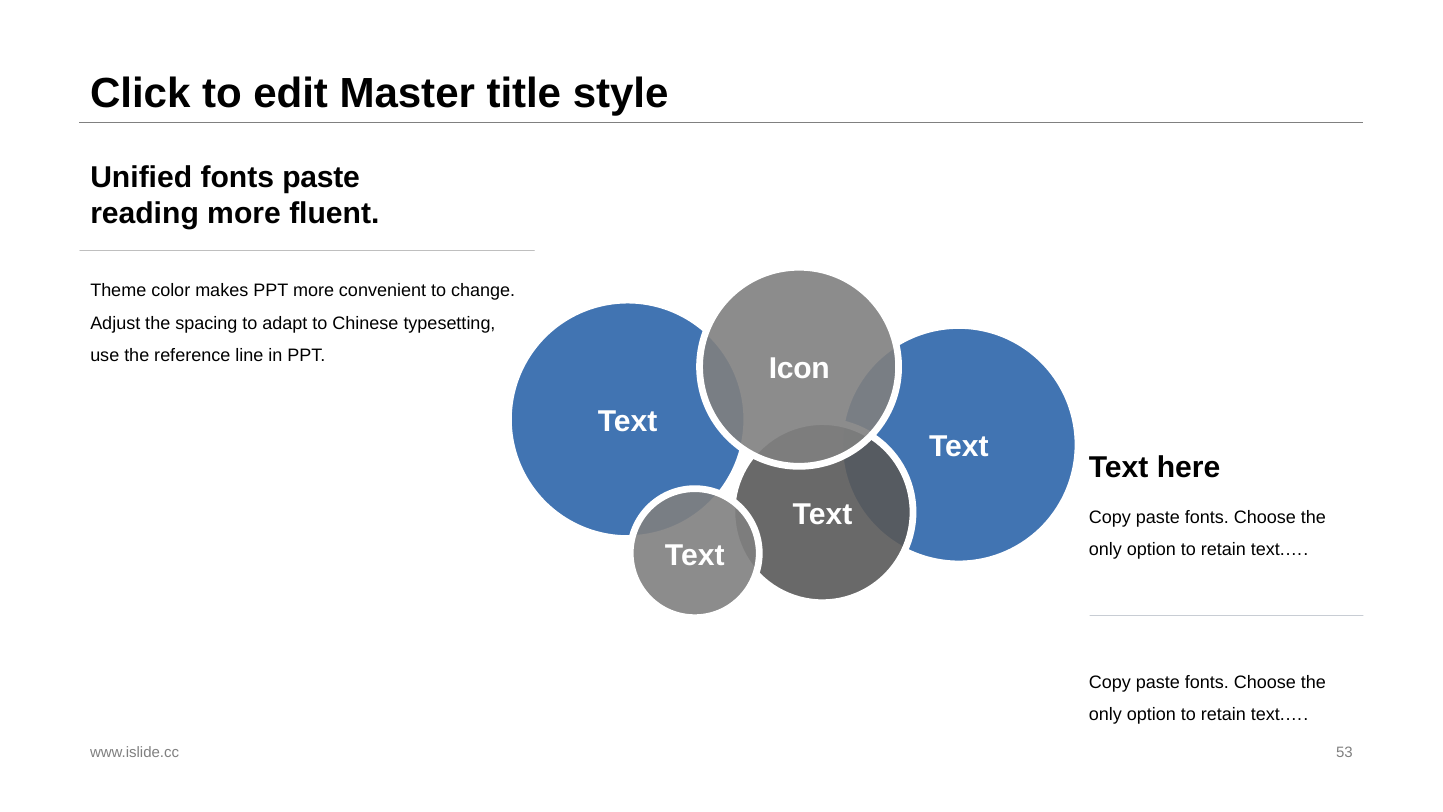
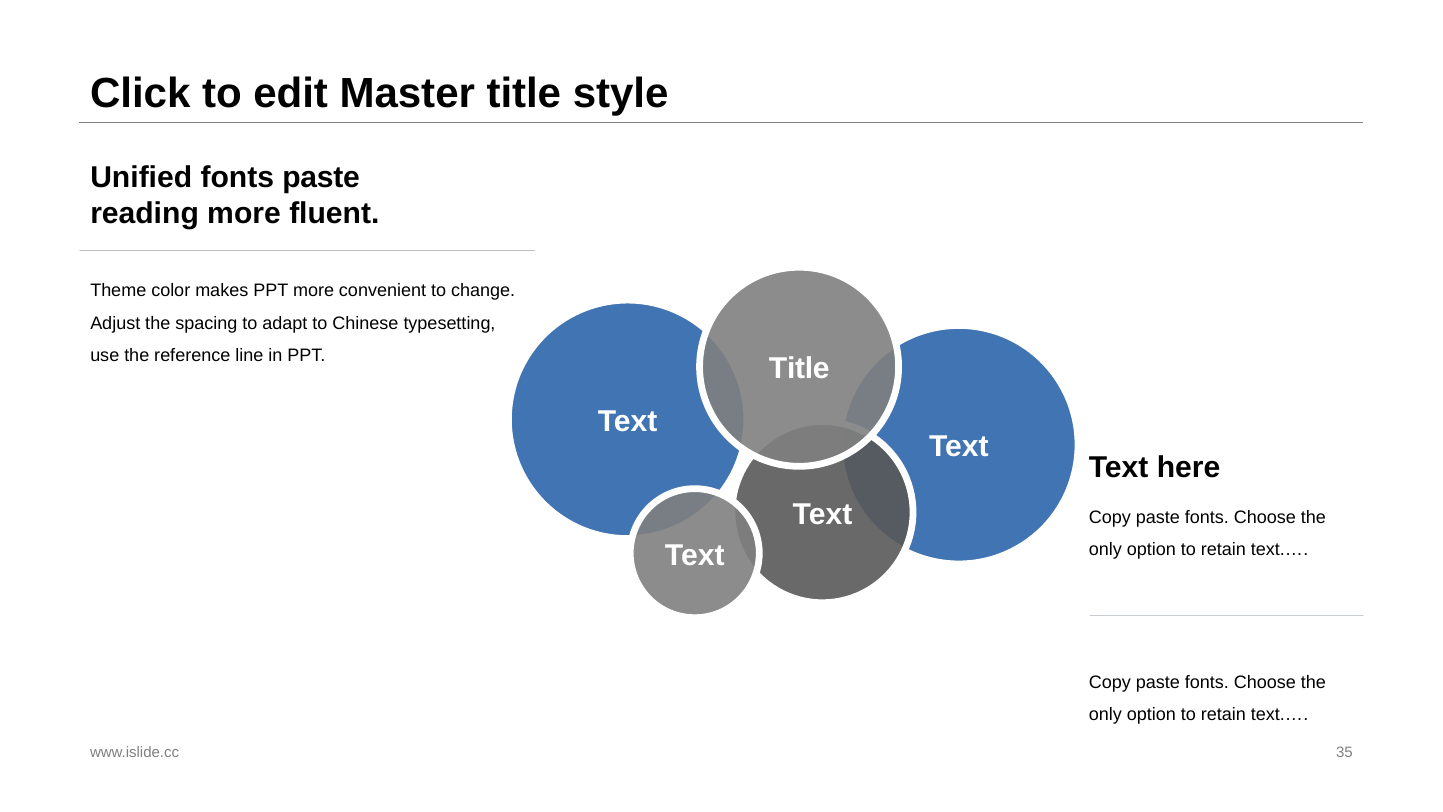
Icon at (799, 369): Icon -> Title
53: 53 -> 35
